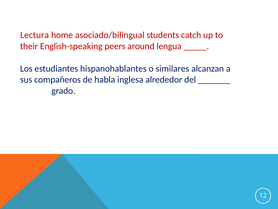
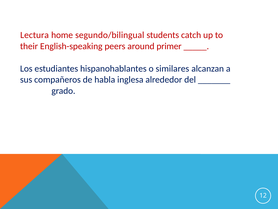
asociado/bilingual: asociado/bilingual -> segundo/bilingual
lengua: lengua -> primer
